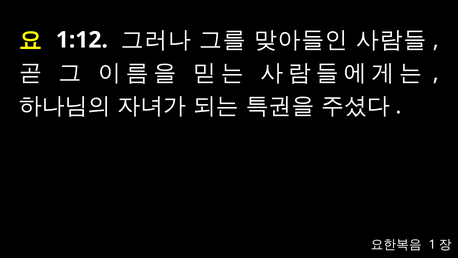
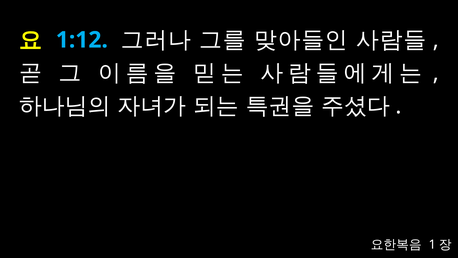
1:12 colour: white -> light blue
